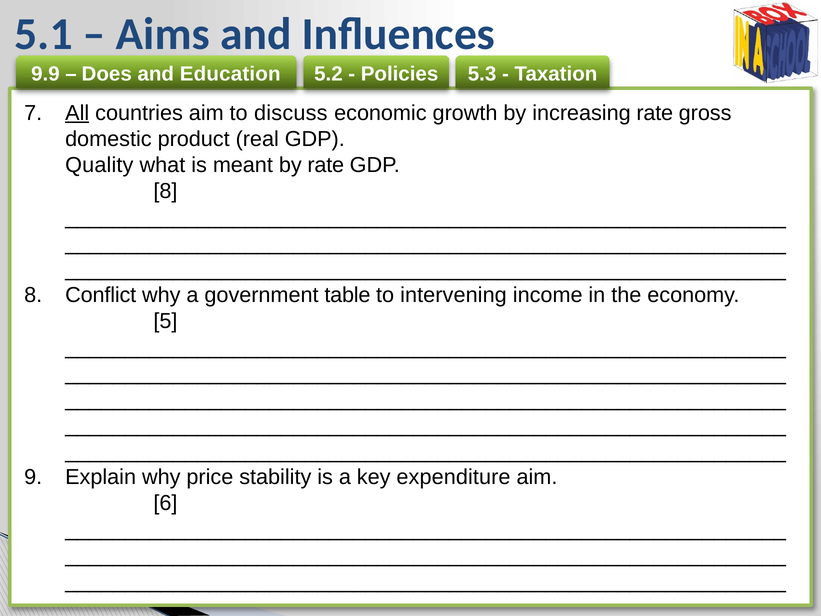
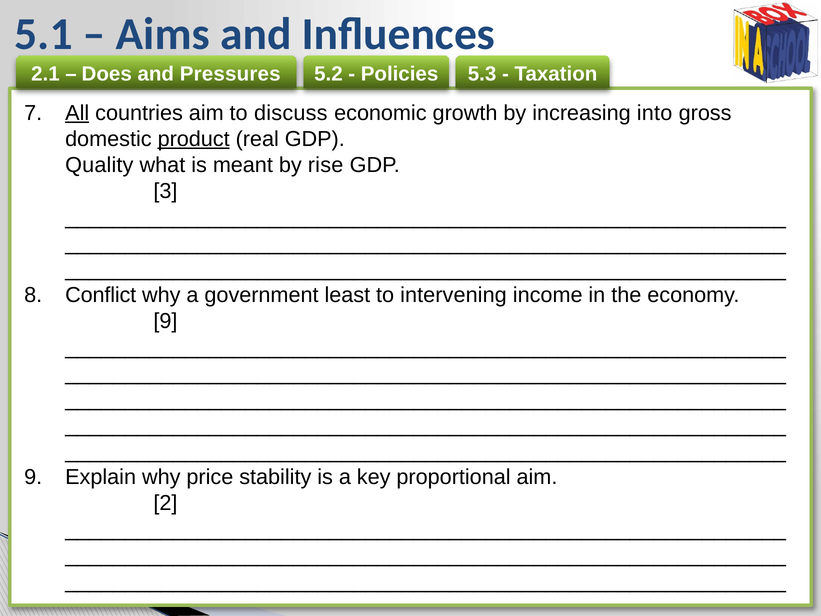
9.9: 9.9 -> 2.1
Education: Education -> Pressures
increasing rate: rate -> into
product underline: none -> present
by rate: rate -> rise
8 at (165, 191): 8 -> 3
table: table -> least
5 at (165, 321): 5 -> 9
expenditure: expenditure -> proportional
6: 6 -> 2
